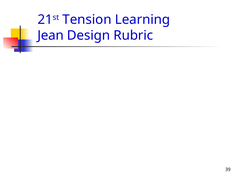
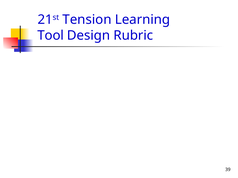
Jean: Jean -> Tool
